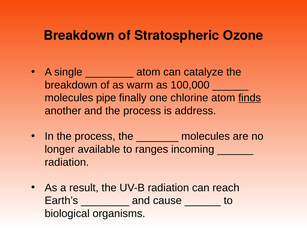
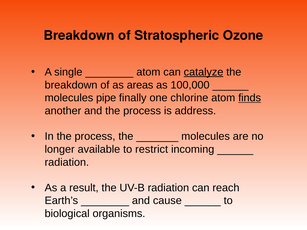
catalyze underline: none -> present
warm: warm -> areas
ranges: ranges -> restrict
